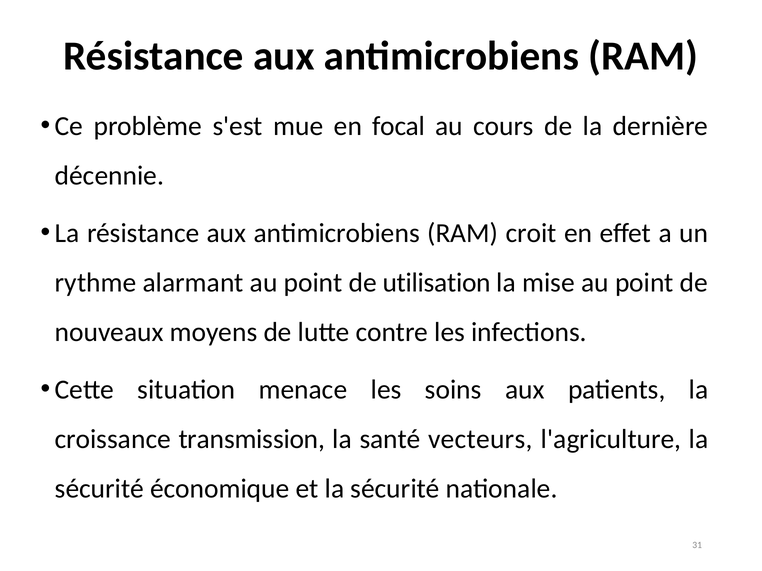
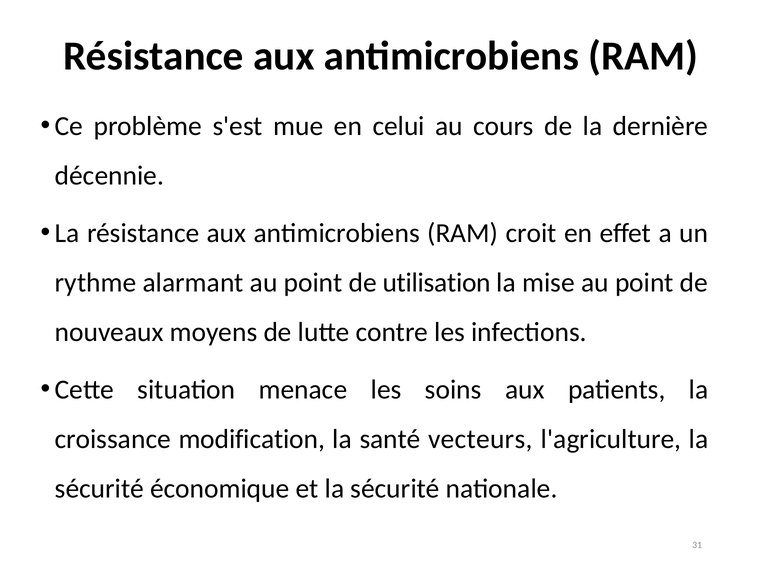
focal: focal -> celui
transmission: transmission -> modification
